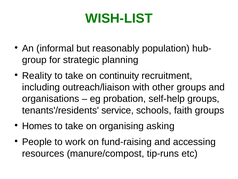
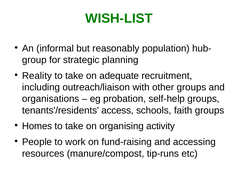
continuity: continuity -> adequate
service: service -> access
asking: asking -> activity
